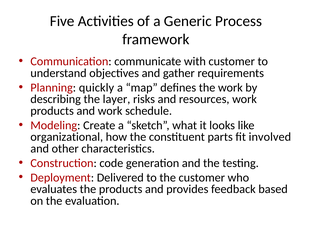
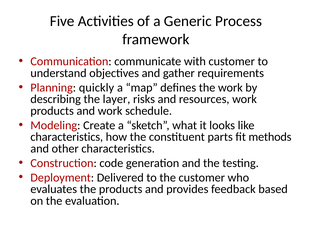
organizational at (67, 137): organizational -> characteristics
involved: involved -> methods
